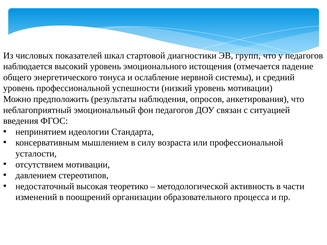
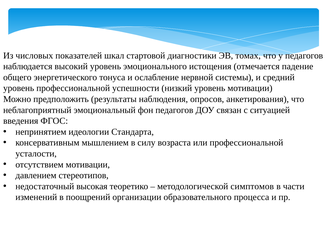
групп: групп -> томах
активность: активность -> симптомов
